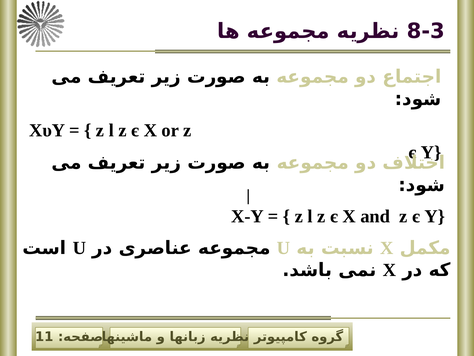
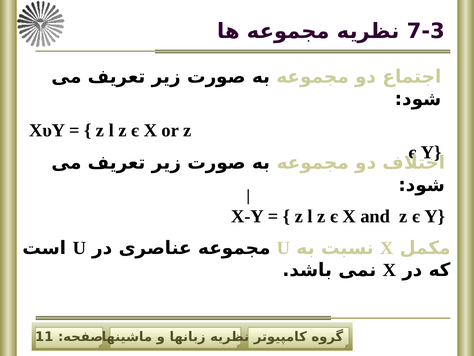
8-3: 8-3 -> 7-3
